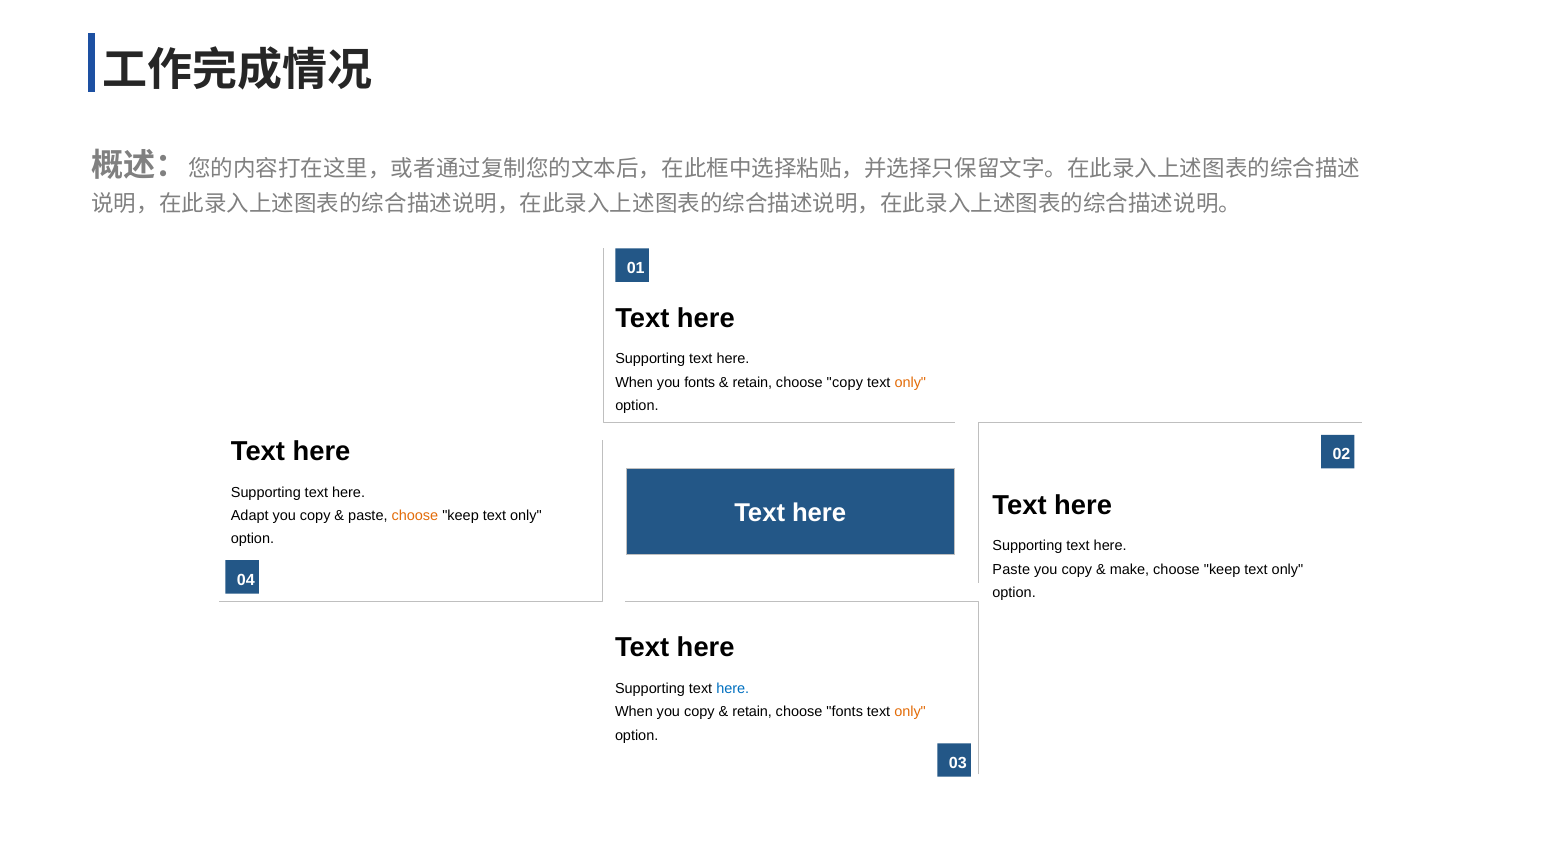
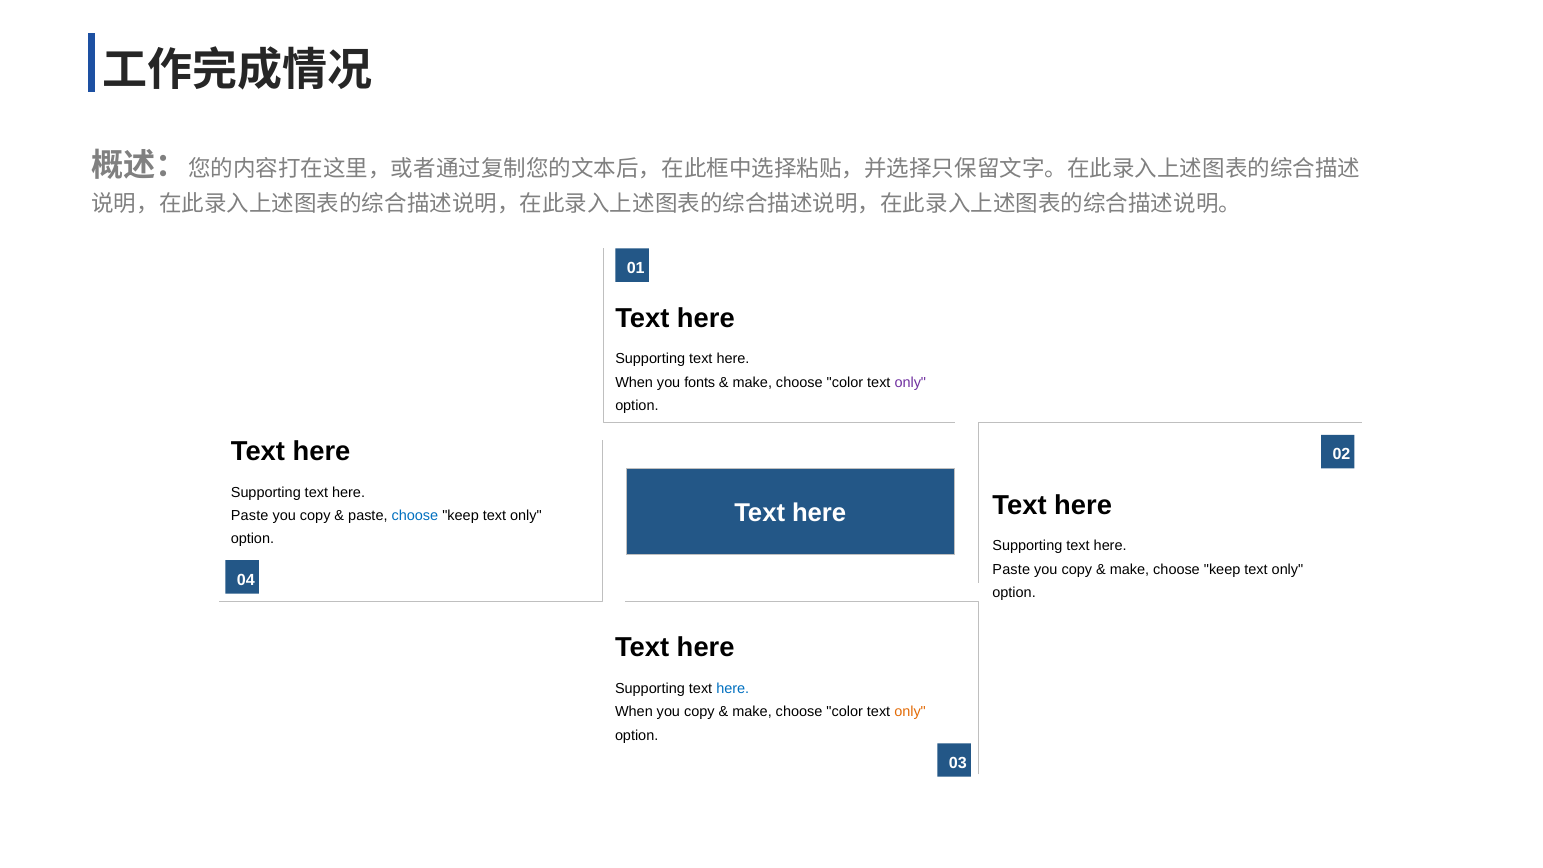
retain at (752, 383): retain -> make
copy at (845, 383): copy -> color
only at (910, 383) colour: orange -> purple
Adapt at (250, 516): Adapt -> Paste
choose at (415, 516) colour: orange -> blue
retain at (752, 712): retain -> make
fonts at (845, 712): fonts -> color
